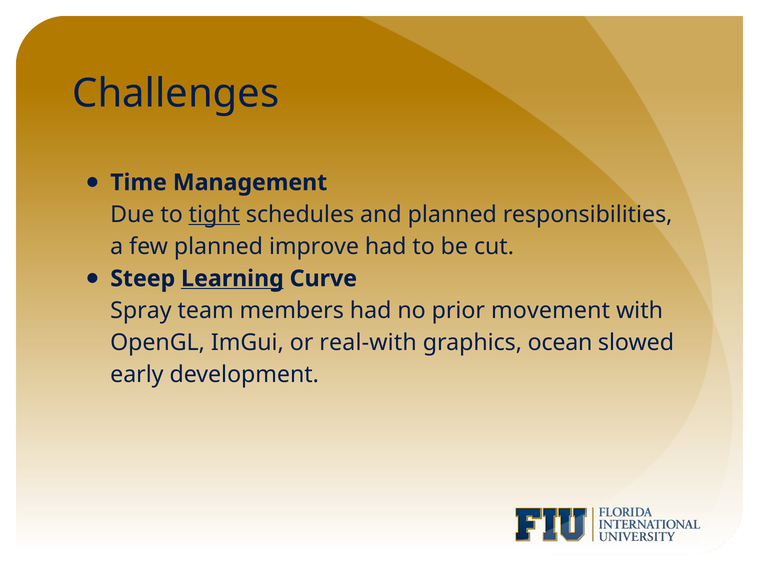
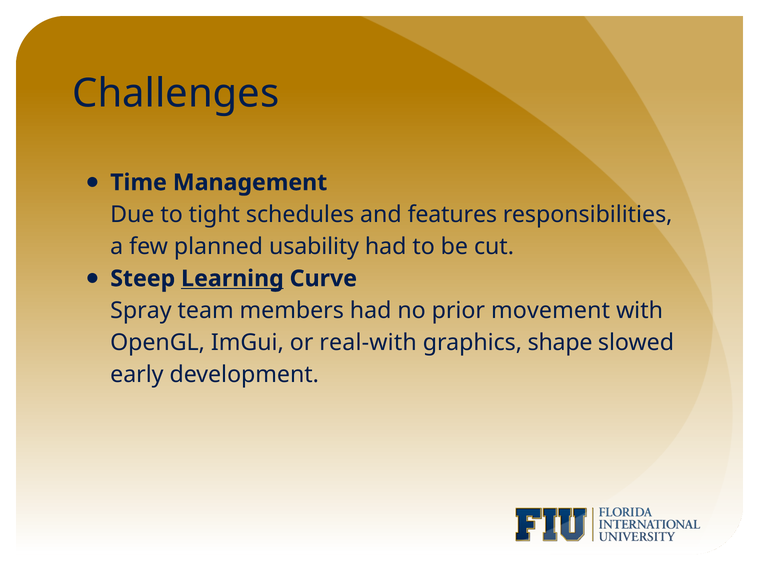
tight underline: present -> none
and planned: planned -> features
improve: improve -> usability
ocean: ocean -> shape
